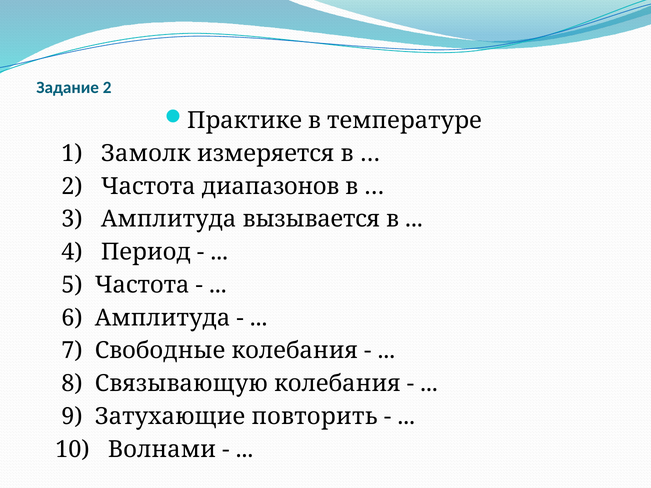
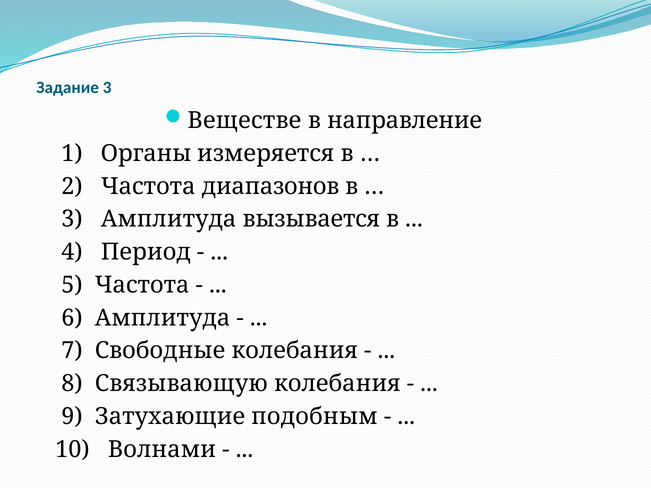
Задание 2: 2 -> 3
Практике: Практике -> Веществе
температуре: температуре -> направление
Замолк: Замолк -> Органы
повторить: повторить -> подобным
